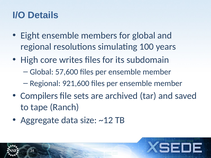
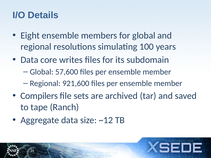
High at (29, 60): High -> Data
